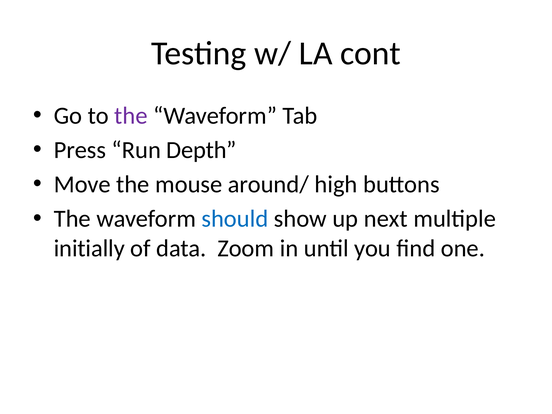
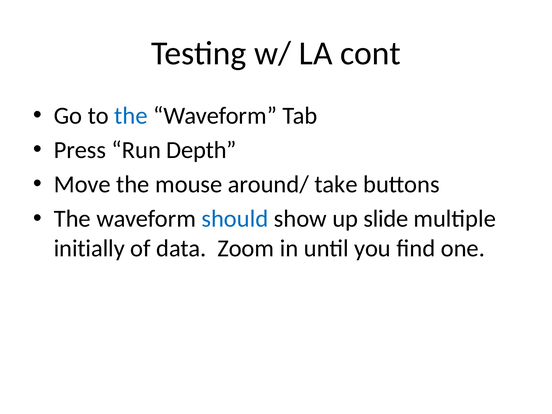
the at (131, 116) colour: purple -> blue
high: high -> take
next: next -> slide
